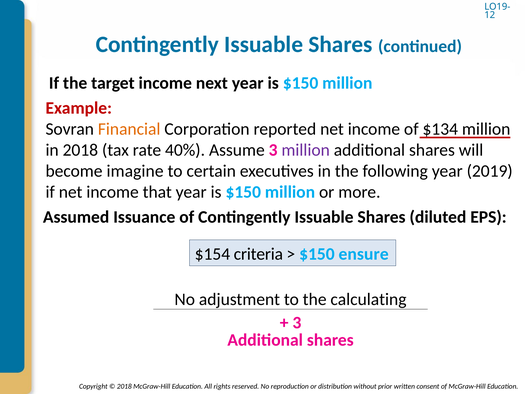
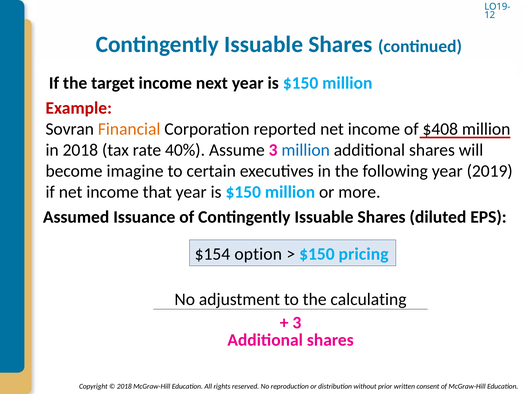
$134: $134 -> $408
million at (306, 150) colour: purple -> blue
criteria: criteria -> option
ensure: ensure -> pricing
